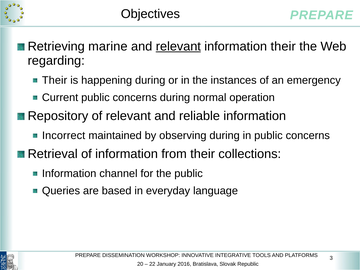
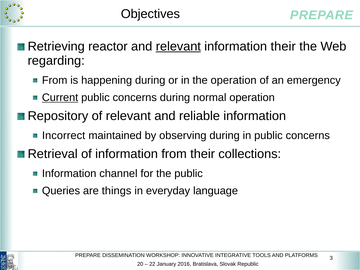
marine: marine -> reactor
Their at (55, 80): Their -> From
the instances: instances -> operation
Current underline: none -> present
based: based -> things
